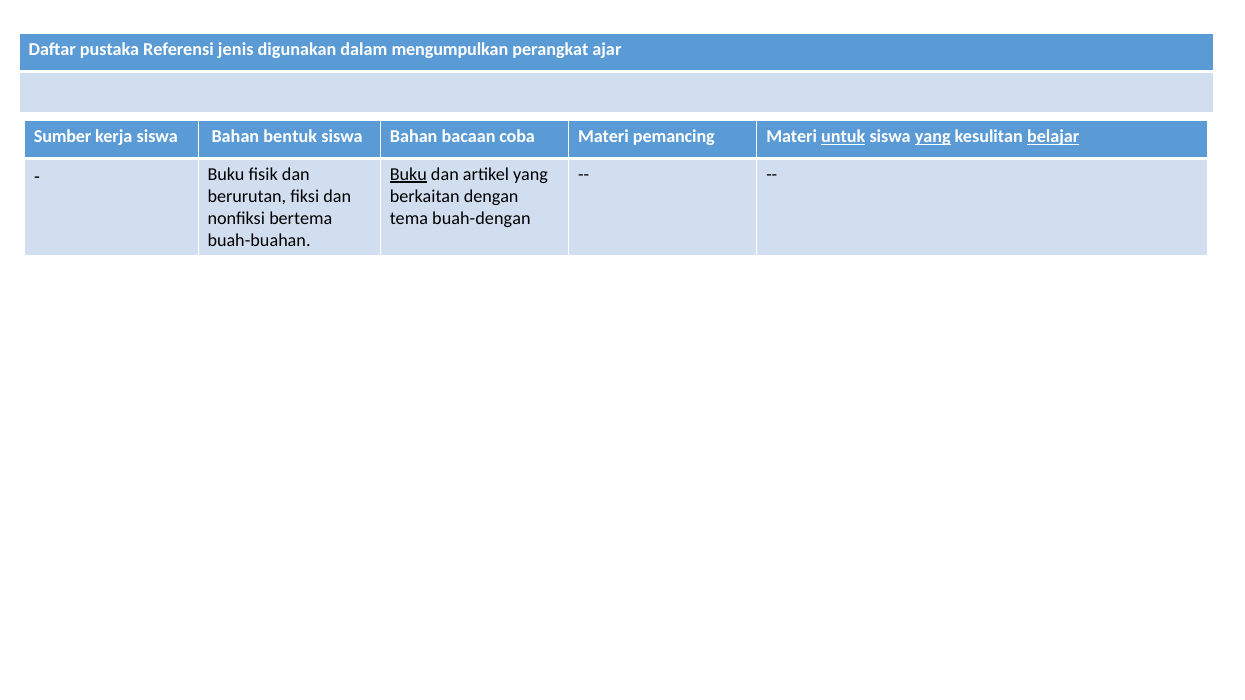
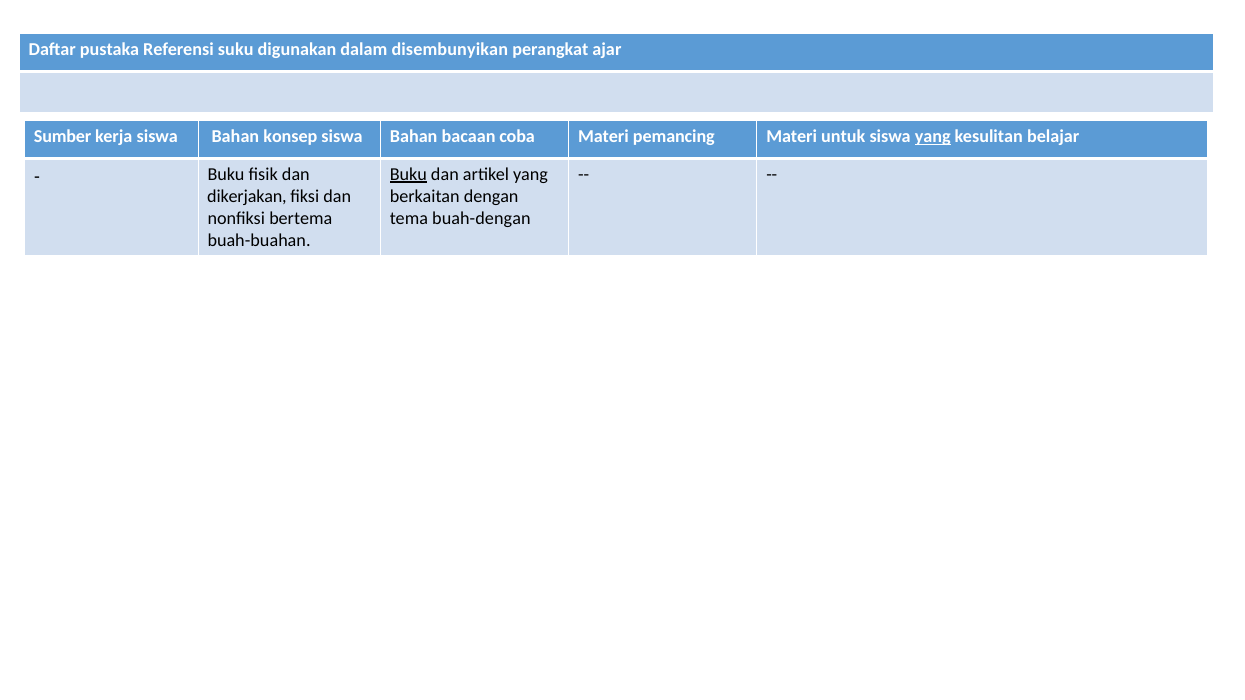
jenis: jenis -> suku
mengumpulkan: mengumpulkan -> disembunyikan
bentuk: bentuk -> konsep
untuk underline: present -> none
belajar underline: present -> none
berurutan: berurutan -> dikerjakan
